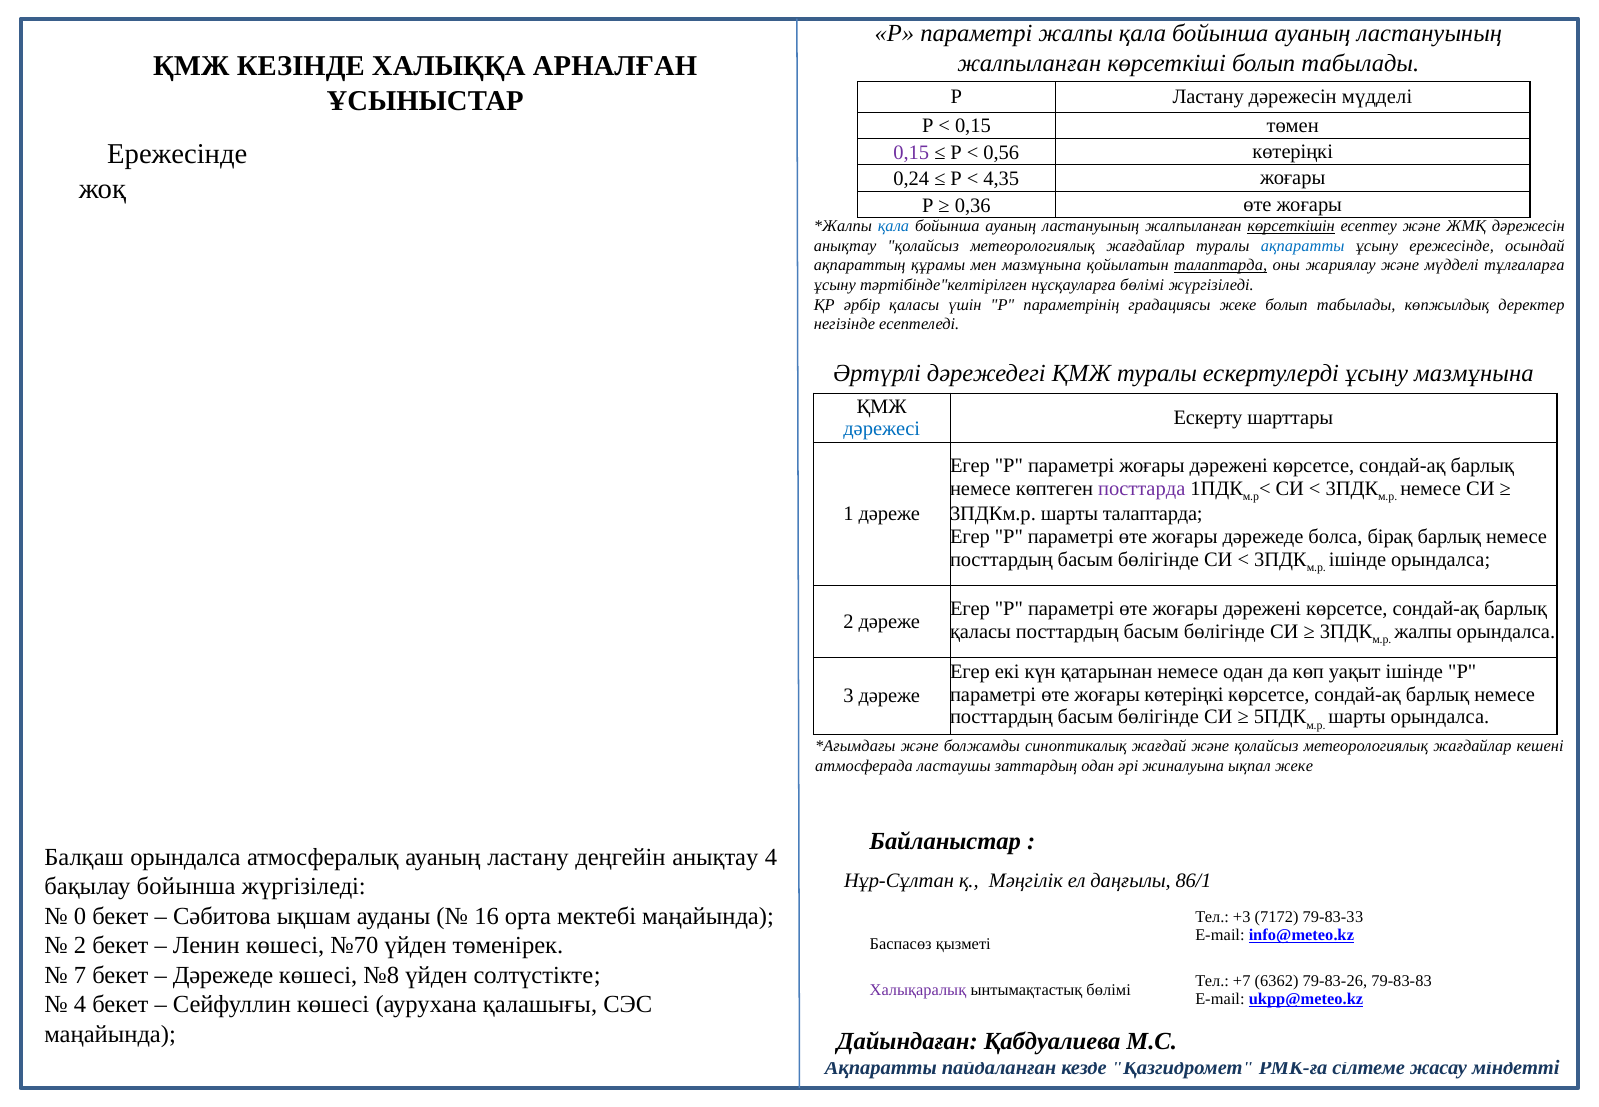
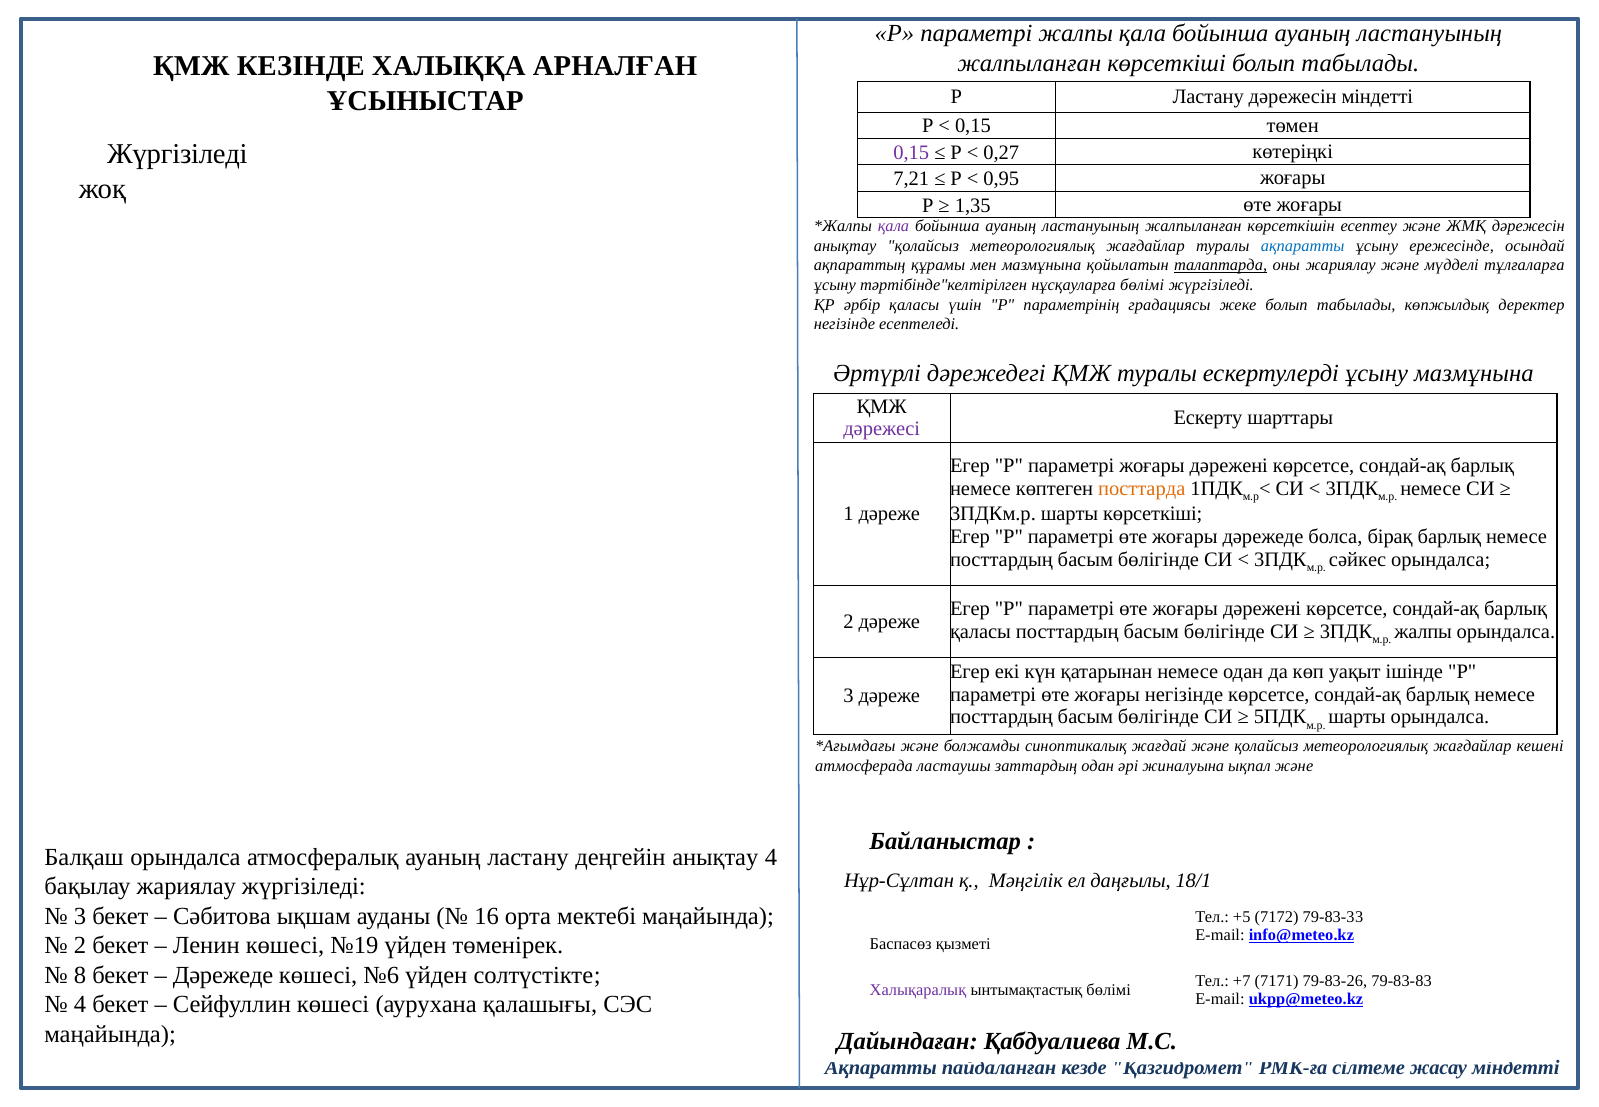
дәрежесін мүдделі: мүдделі -> міндетті
Ережесінде at (177, 154): Ережесінде -> Жүргізіледі
0,56: 0,56 -> 0,27
0,24: 0,24 -> 7,21
4,35: 4,35 -> 0,95
0,36: 0,36 -> 1,35
қала at (893, 226) colour: blue -> purple
көрсеткішін underline: present -> none
дәрежесі colour: blue -> purple
посттарда colour: purple -> orange
шарты талаптарда: талаптарда -> көрсеткіші
ішінде at (1358, 559): ішінде -> сәйкес
жоғары көтеріңкі: көтеріңкі -> негізінде
ықпал жеке: жеке -> және
86/1: 86/1 -> 18/1
бақылау бойынша: бойынша -> жариялау
0 at (80, 916): 0 -> 3
+3: +3 -> +5
№70: №70 -> №19
7: 7 -> 8
№8: №8 -> №6
6362: 6362 -> 7171
